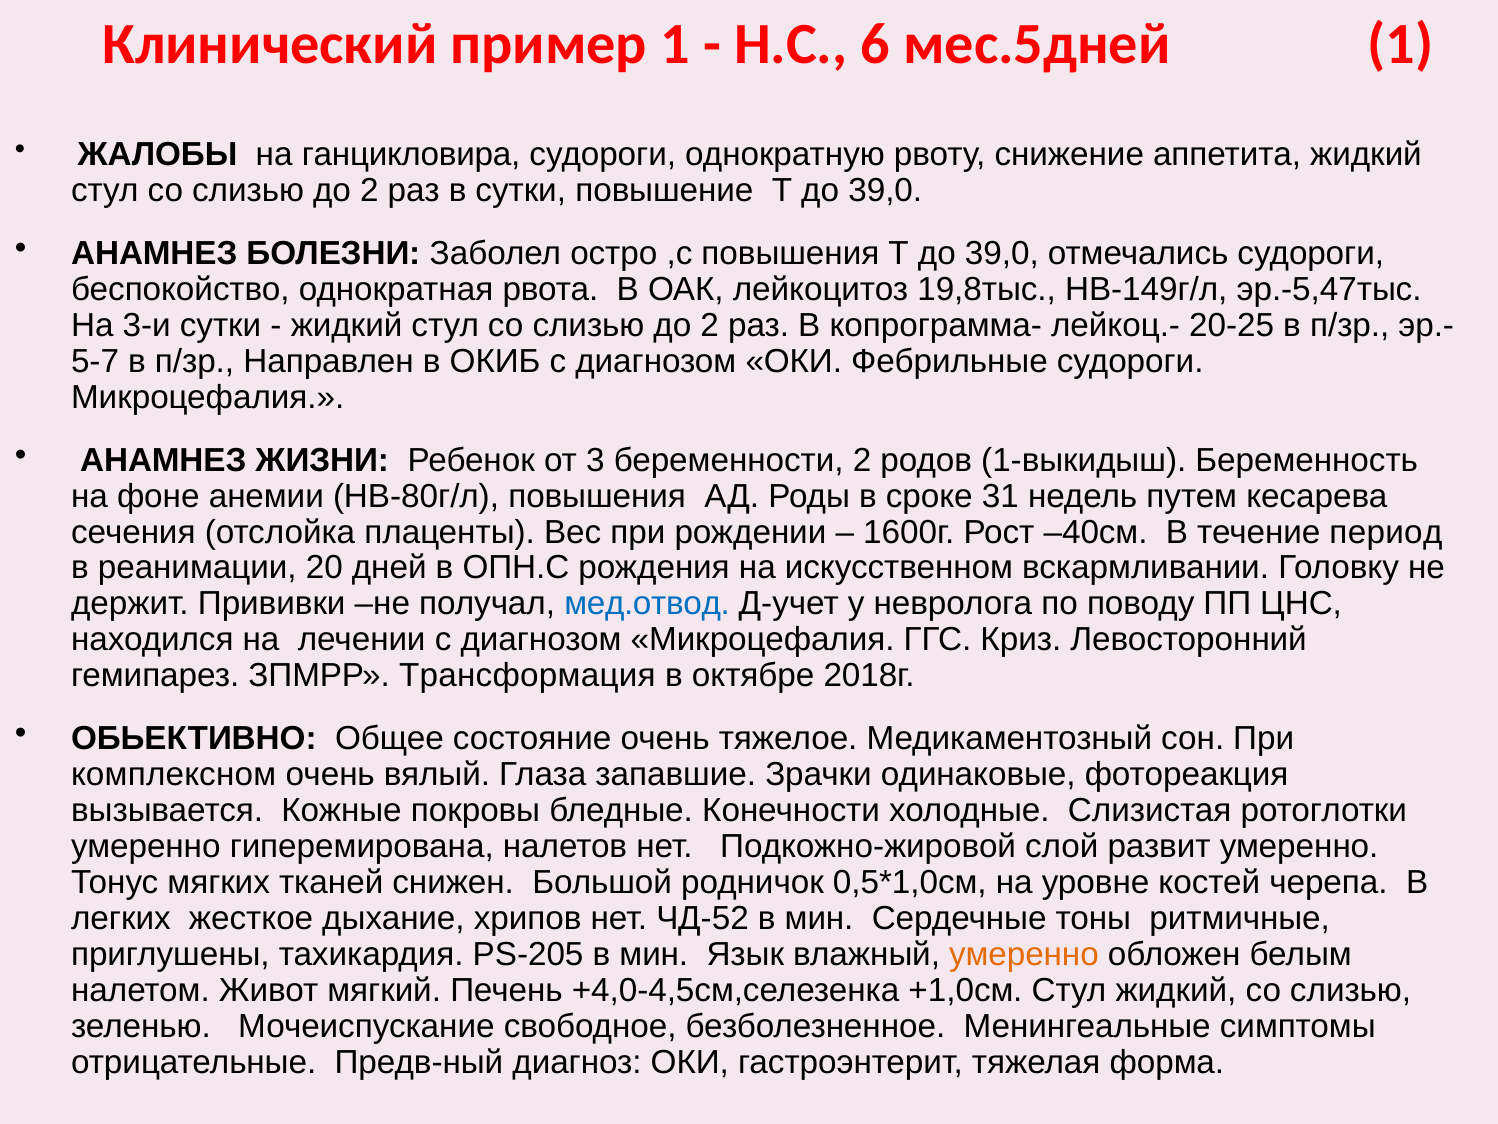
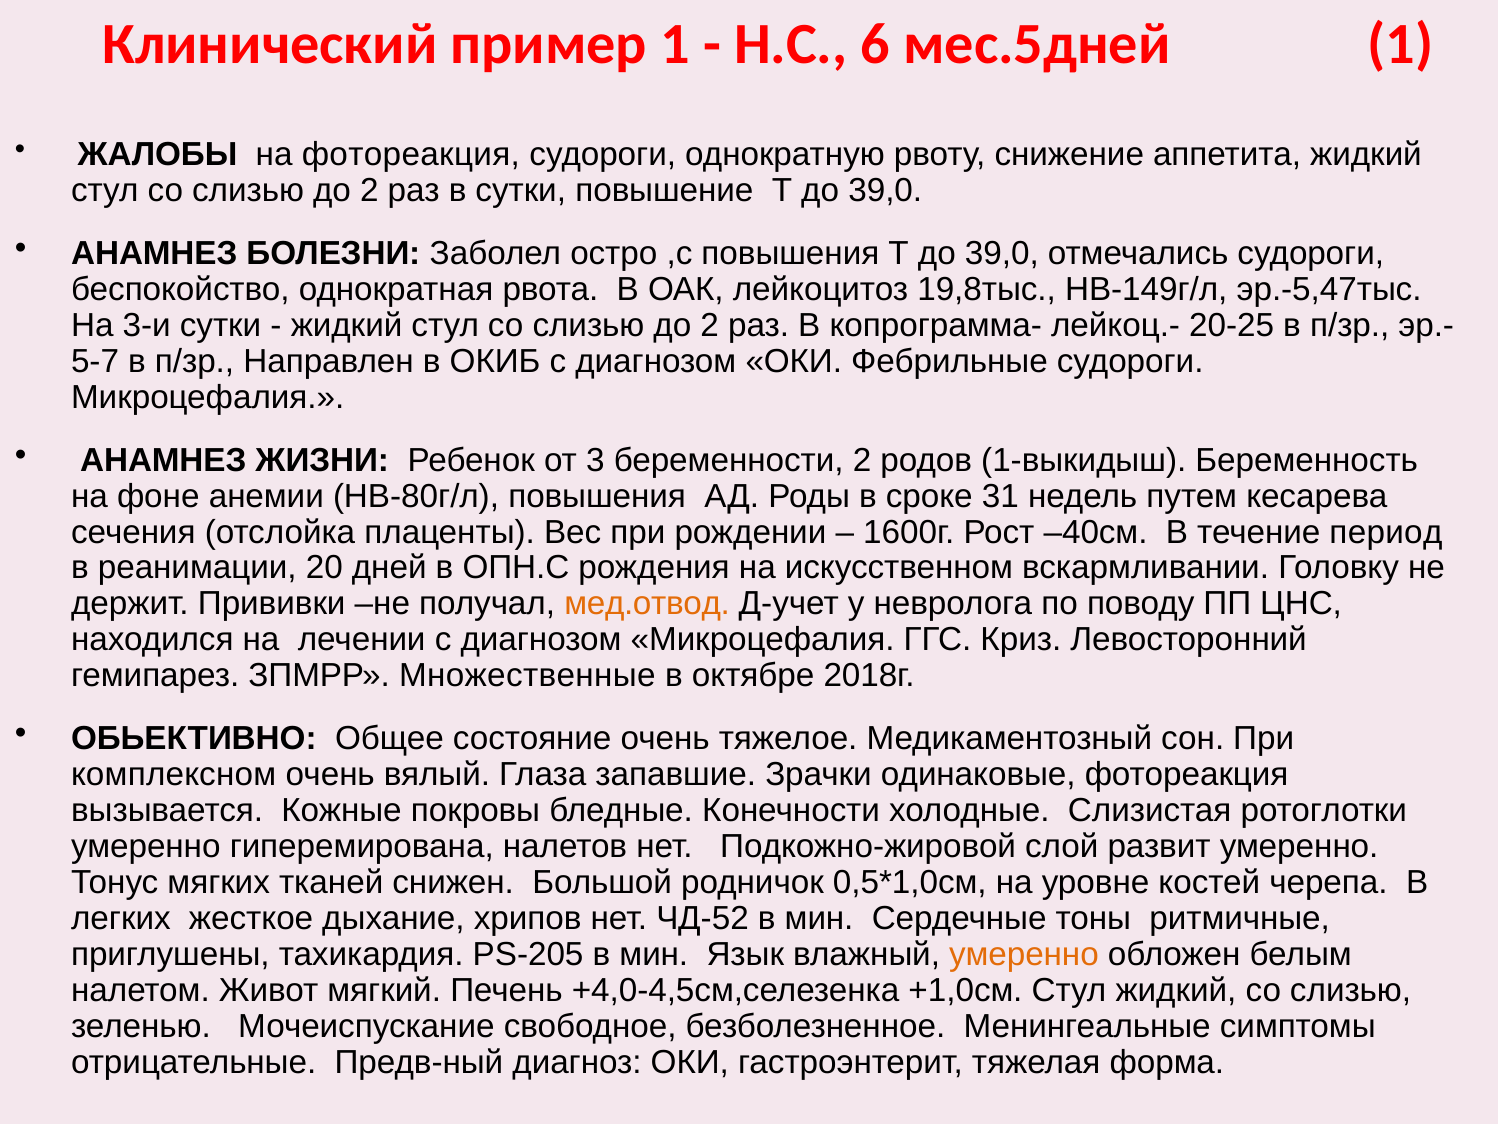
на ганцикловира: ганцикловира -> фотореакция
мед.отвод colour: blue -> orange
Трансформация: Трансформация -> Множественные
